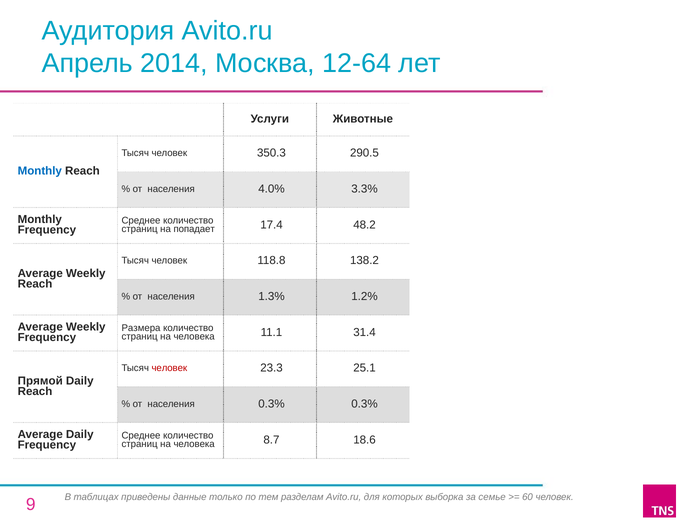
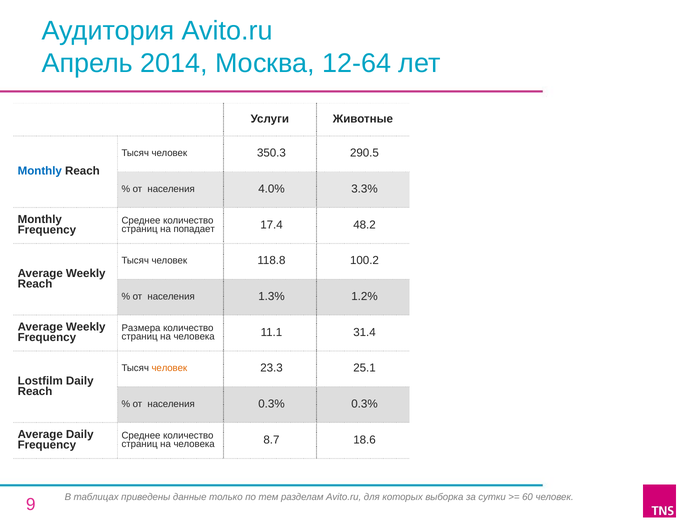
138.2: 138.2 -> 100.2
человек at (169, 368) colour: red -> orange
Прямой: Прямой -> Lostfilm
семье: семье -> сутки
